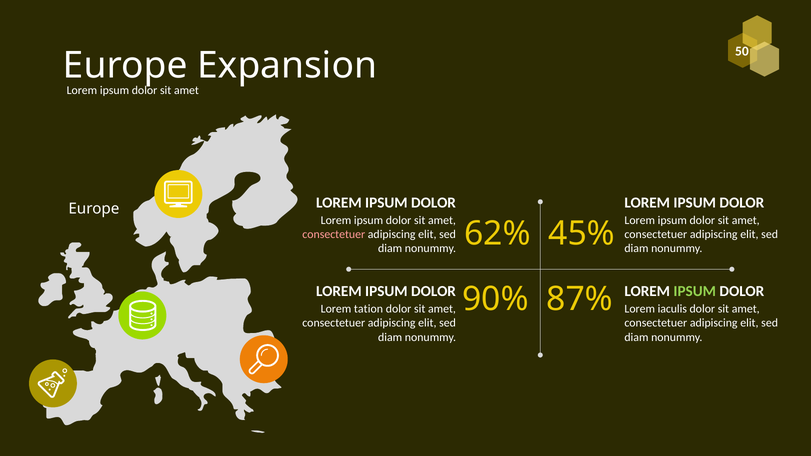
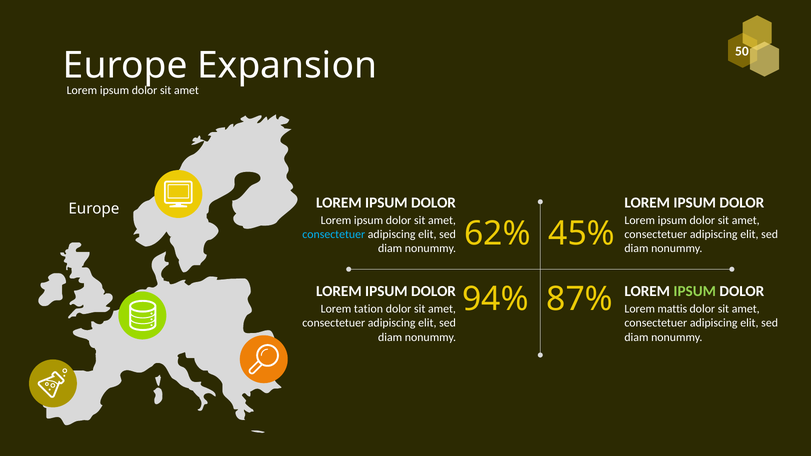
consectetuer at (334, 234) colour: pink -> light blue
90%: 90% -> 94%
iaculis: iaculis -> mattis
